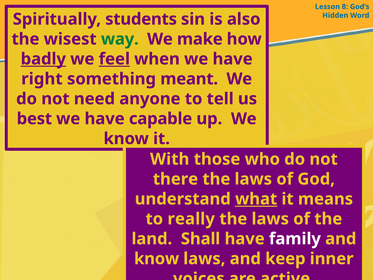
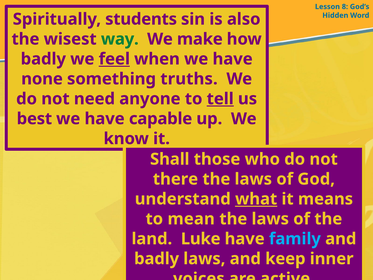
badly at (43, 59) underline: present -> none
right: right -> none
meant: meant -> truths
tell underline: none -> present
With: With -> Shall
really: really -> mean
Shall: Shall -> Luke
family colour: white -> light blue
know at (157, 259): know -> badly
